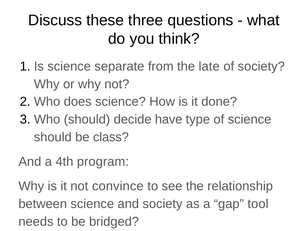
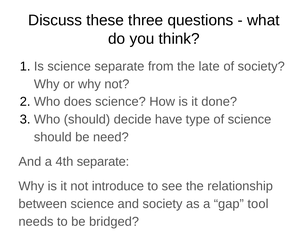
class: class -> need
4th program: program -> separate
convince: convince -> introduce
